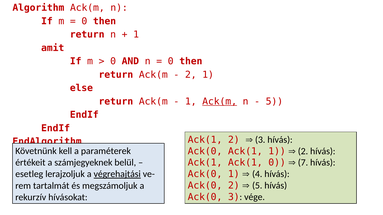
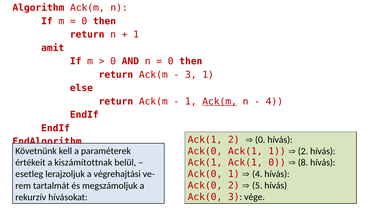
2 at (191, 75): 2 -> 3
5 at (274, 102): 5 -> 4
3 at (260, 140): 3 -> 0
7: 7 -> 8
számjegyeknek: számjegyeknek -> kiszámítottnak
végrehajtási underline: present -> none
